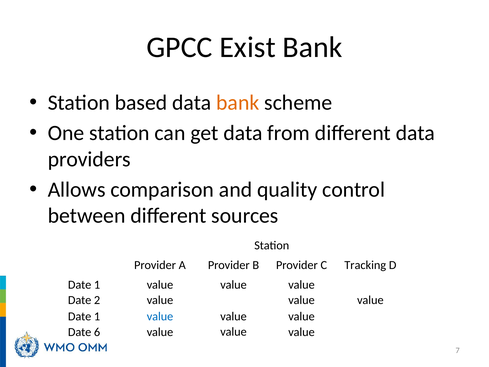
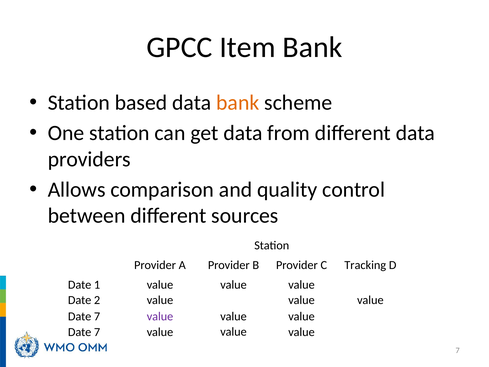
Exist: Exist -> Item
1 at (97, 316): 1 -> 7
value at (160, 316) colour: blue -> purple
6 at (97, 332): 6 -> 7
